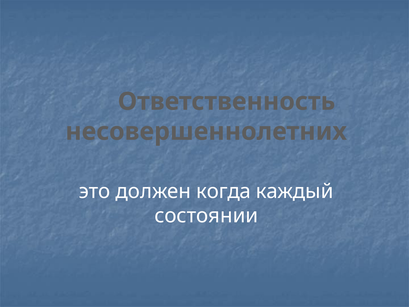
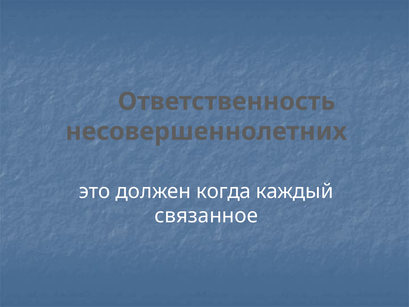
состоянии: состоянии -> связанное
